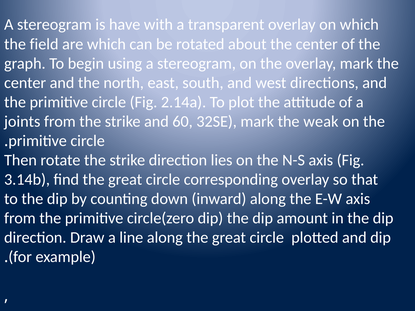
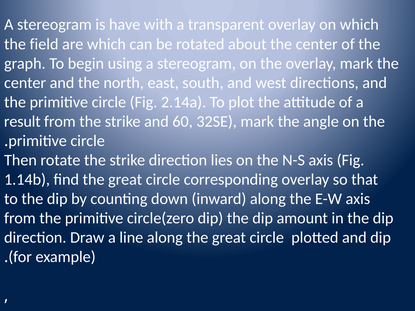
joints: joints -> result
weak: weak -> angle
3.14b: 3.14b -> 1.14b
